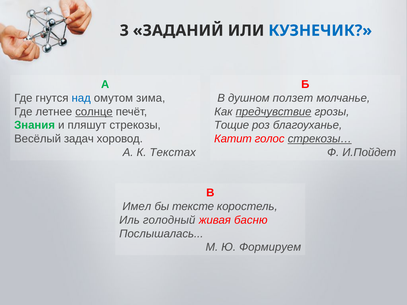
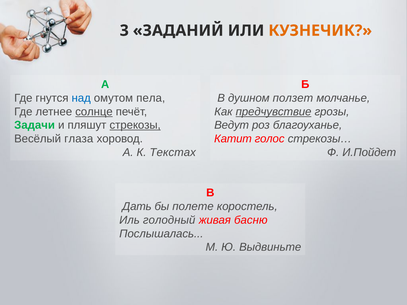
КУЗНЕЧИК colour: blue -> orange
зима: зима -> пела
Знания: Знания -> Задачи
стрекозы underline: none -> present
Тощие: Тощие -> Ведут
задач: задач -> глаза
стрекозы… underline: present -> none
Имел: Имел -> Дать
тексте: тексте -> полете
Формируем: Формируем -> Выдвиньте
